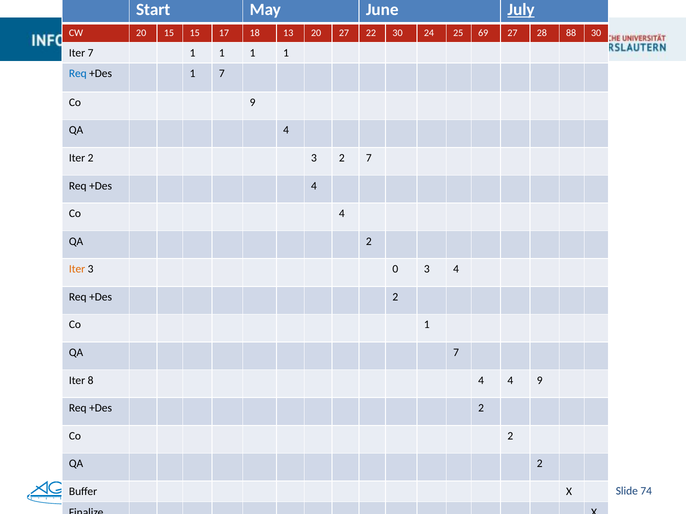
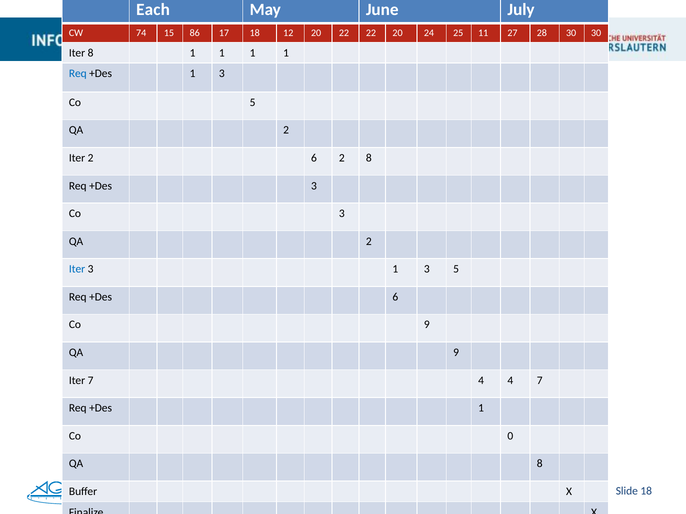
Start: Start -> Each
July underline: present -> none
CW 20: 20 -> 74
15 15: 15 -> 86
13: 13 -> 12
20 27: 27 -> 22
22 30: 30 -> 20
69: 69 -> 11
28 88: 88 -> 30
Iter 7: 7 -> 8
+Des 1 7: 7 -> 3
Co 9: 9 -> 5
4 at (286, 130): 4 -> 2
2 3: 3 -> 6
2 7: 7 -> 8
+Des 4: 4 -> 3
Co 4: 4 -> 3
Iter at (77, 269) colour: orange -> blue
3 0: 0 -> 1
3 4: 4 -> 5
2 at (395, 297): 2 -> 6
Co 1: 1 -> 9
QA 7: 7 -> 9
Iter 8: 8 -> 7
4 9: 9 -> 7
2 at (481, 408): 2 -> 1
Co 2: 2 -> 0
2 at (540, 464): 2 -> 8
74 at (646, 491): 74 -> 18
